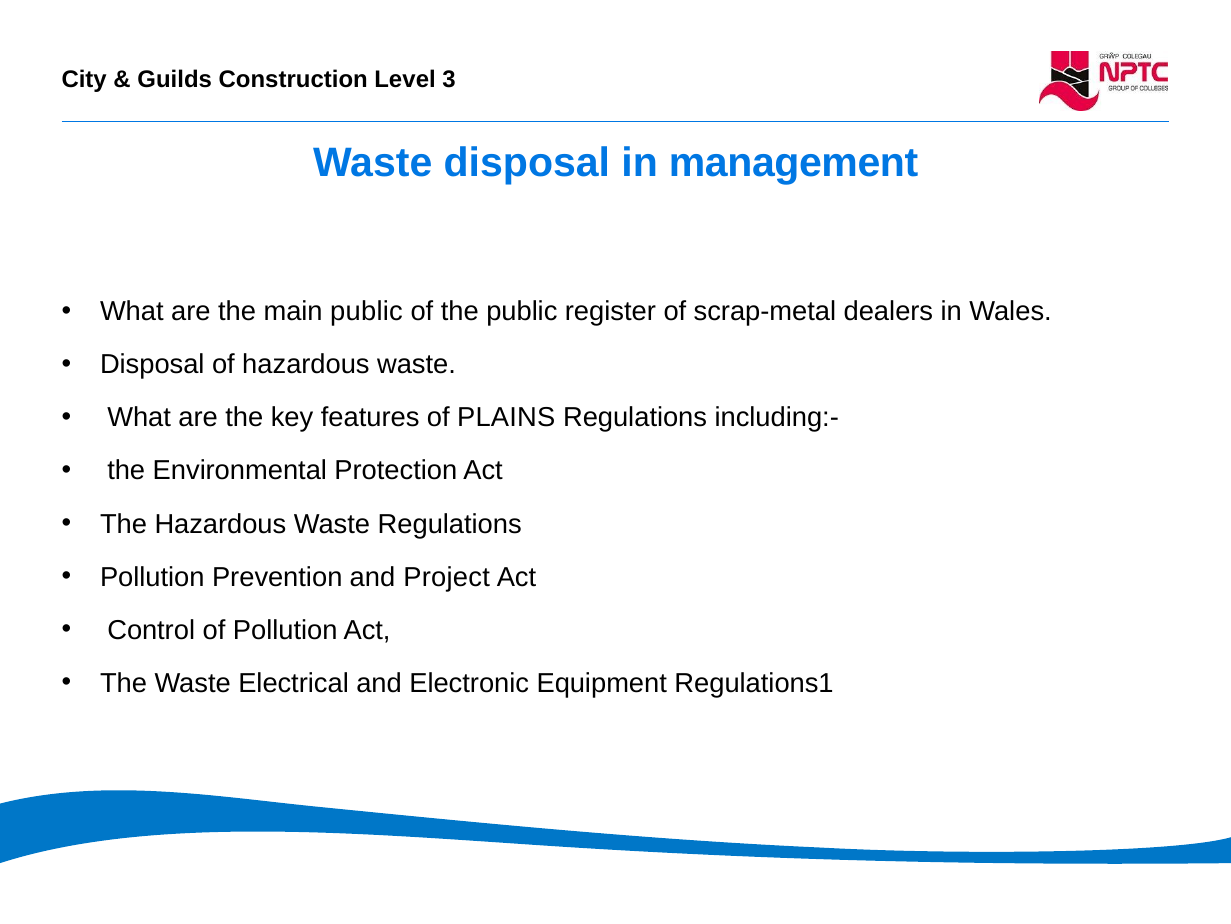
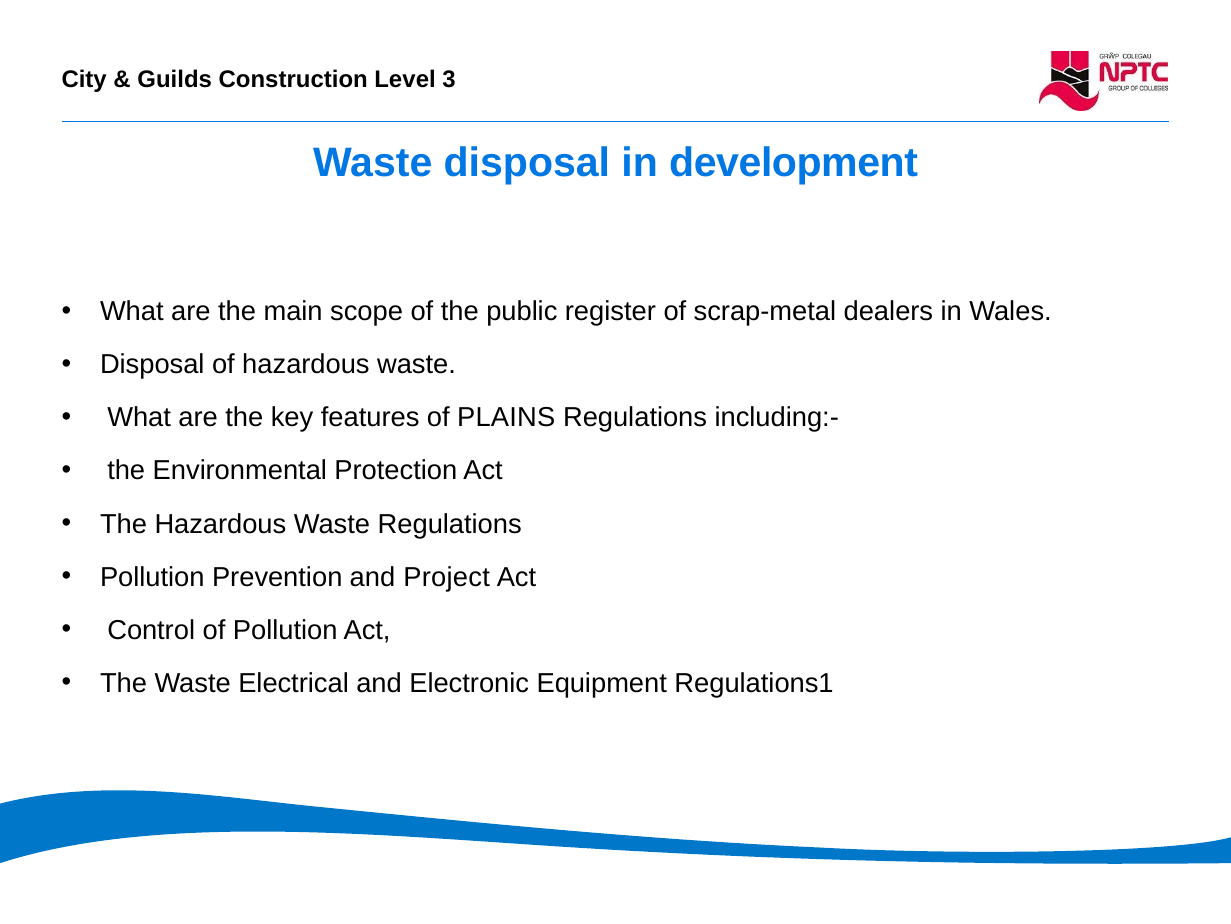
management: management -> development
main public: public -> scope
